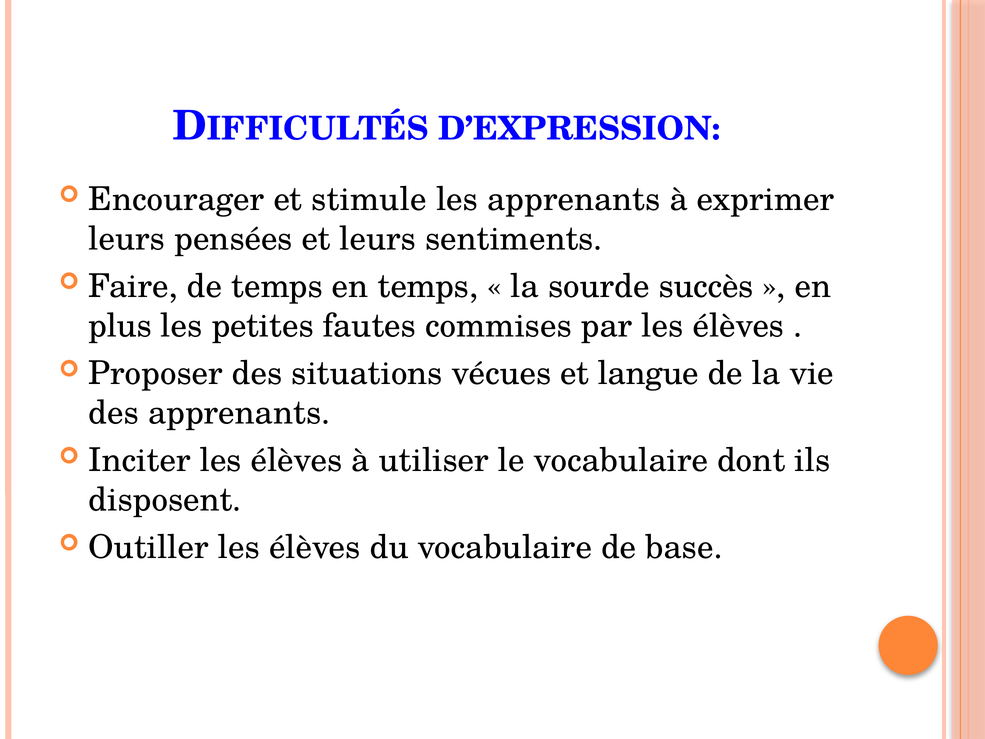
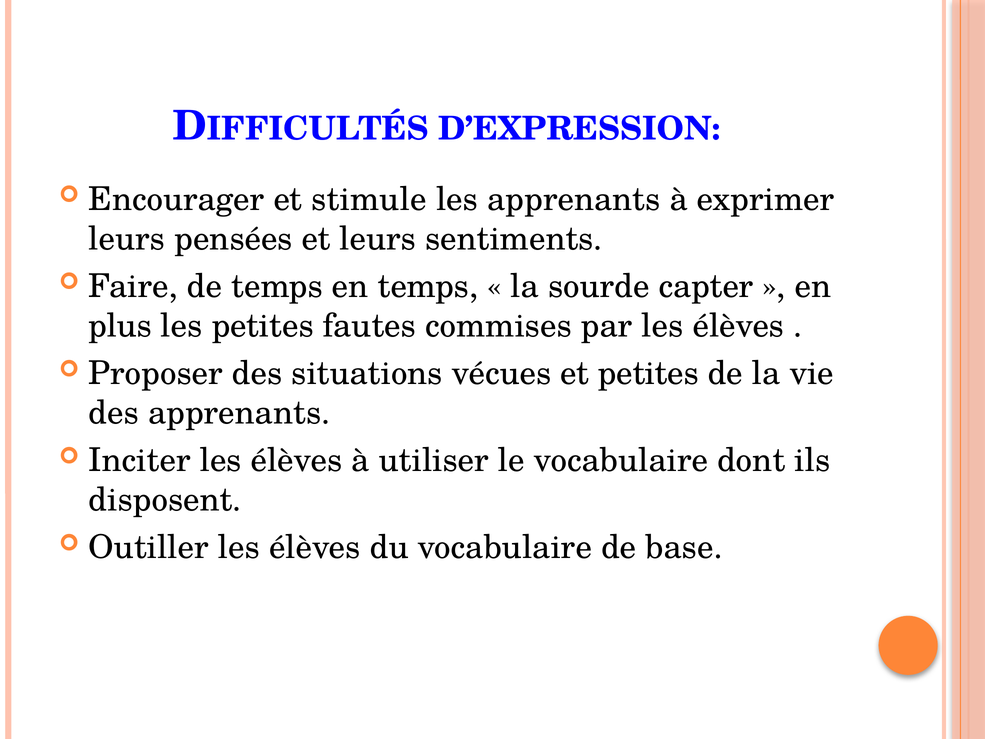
succès: succès -> capter
et langue: langue -> petites
